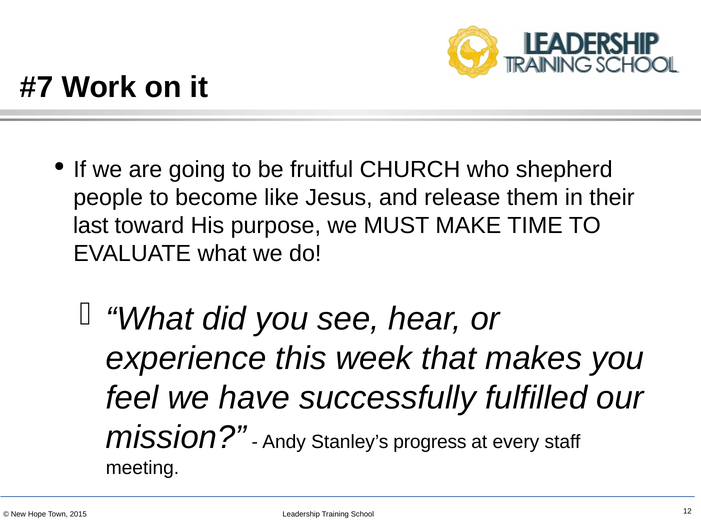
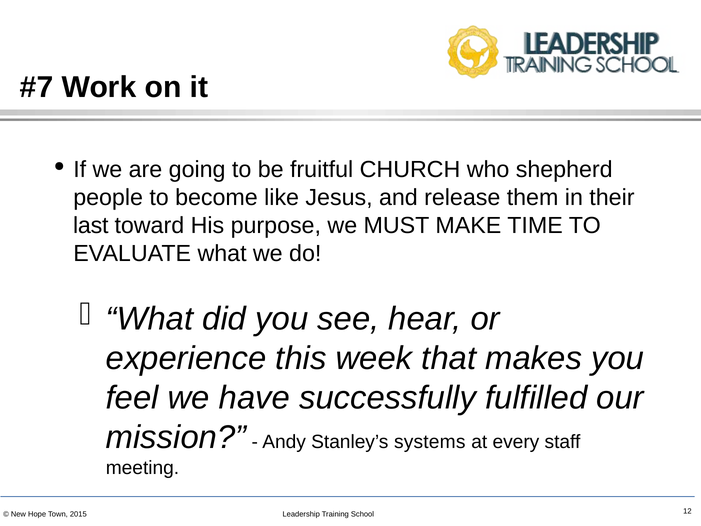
progress: progress -> systems
